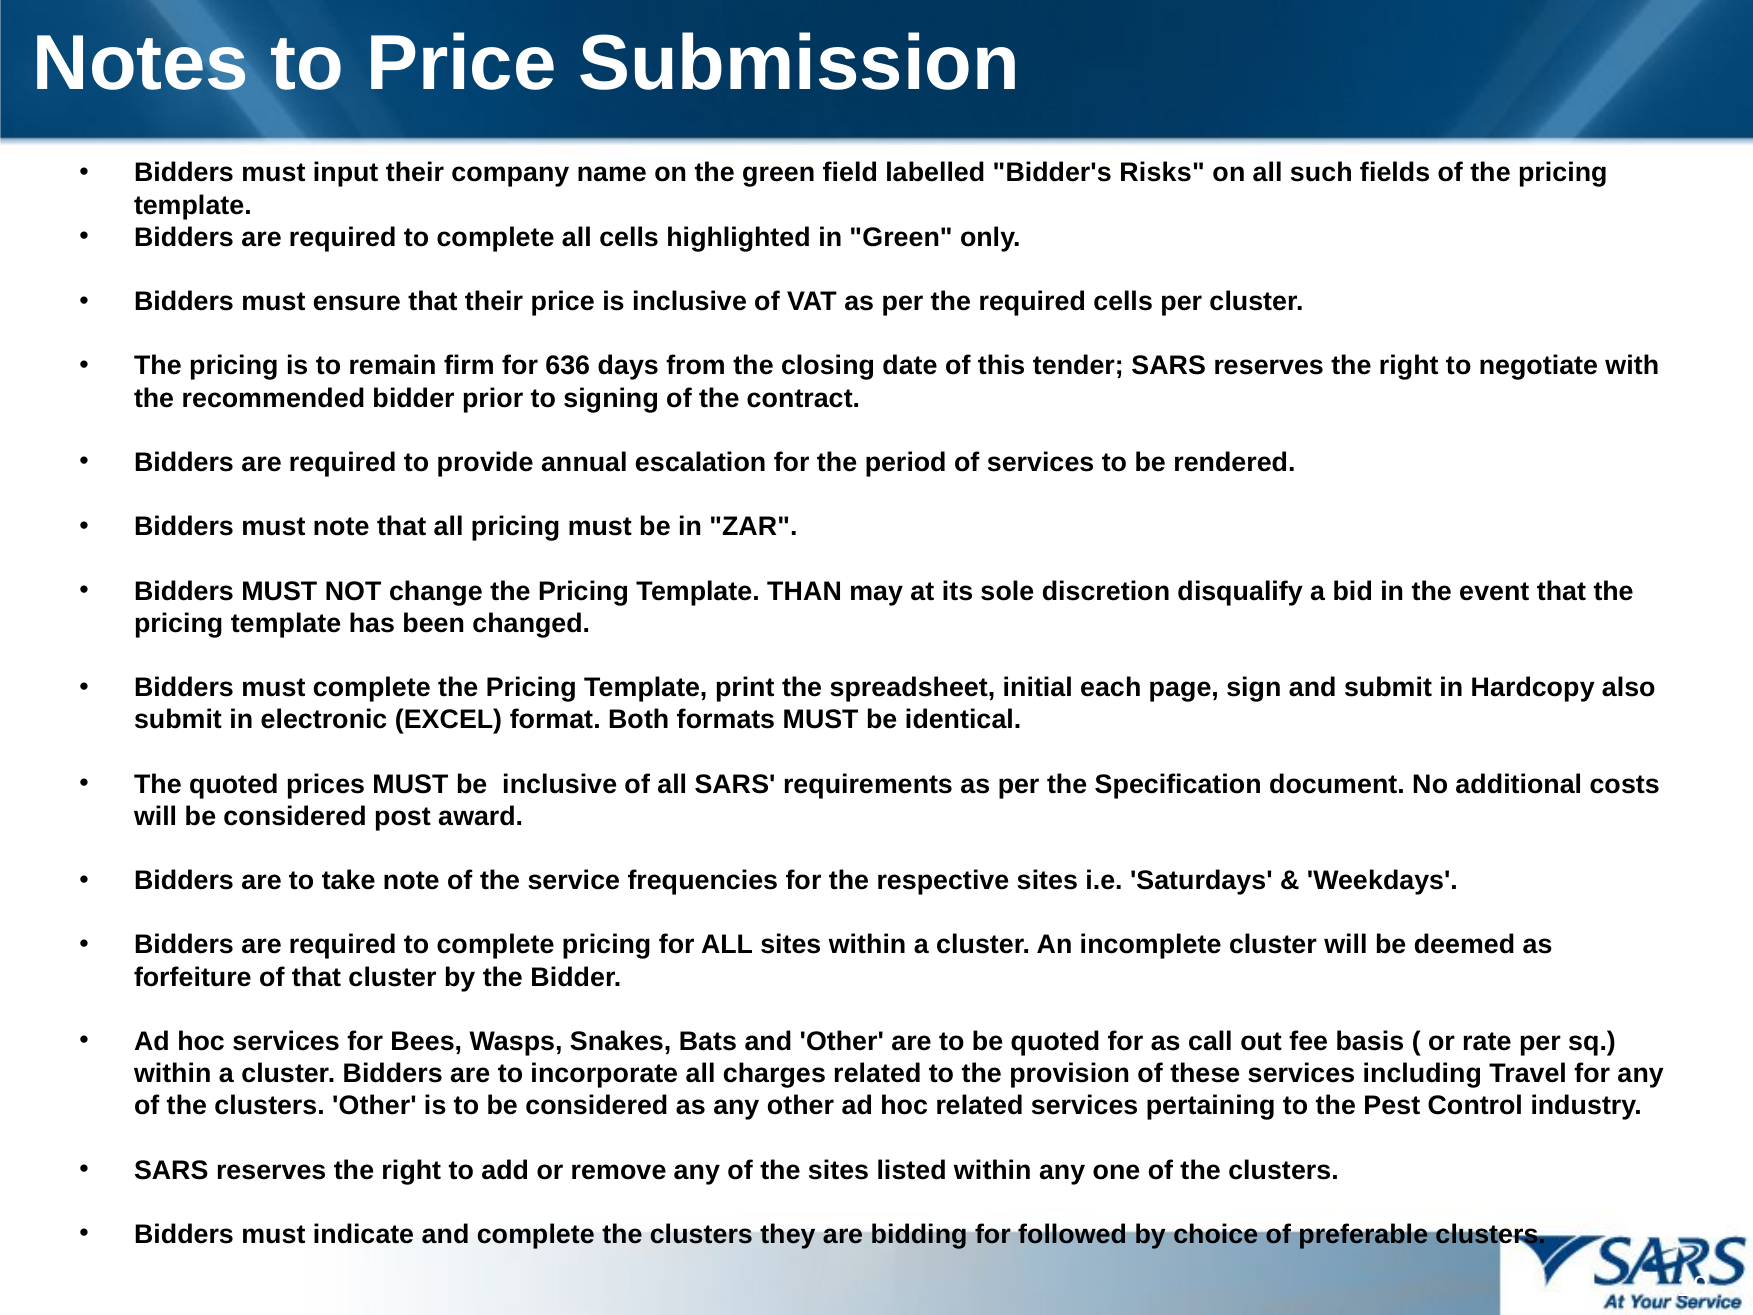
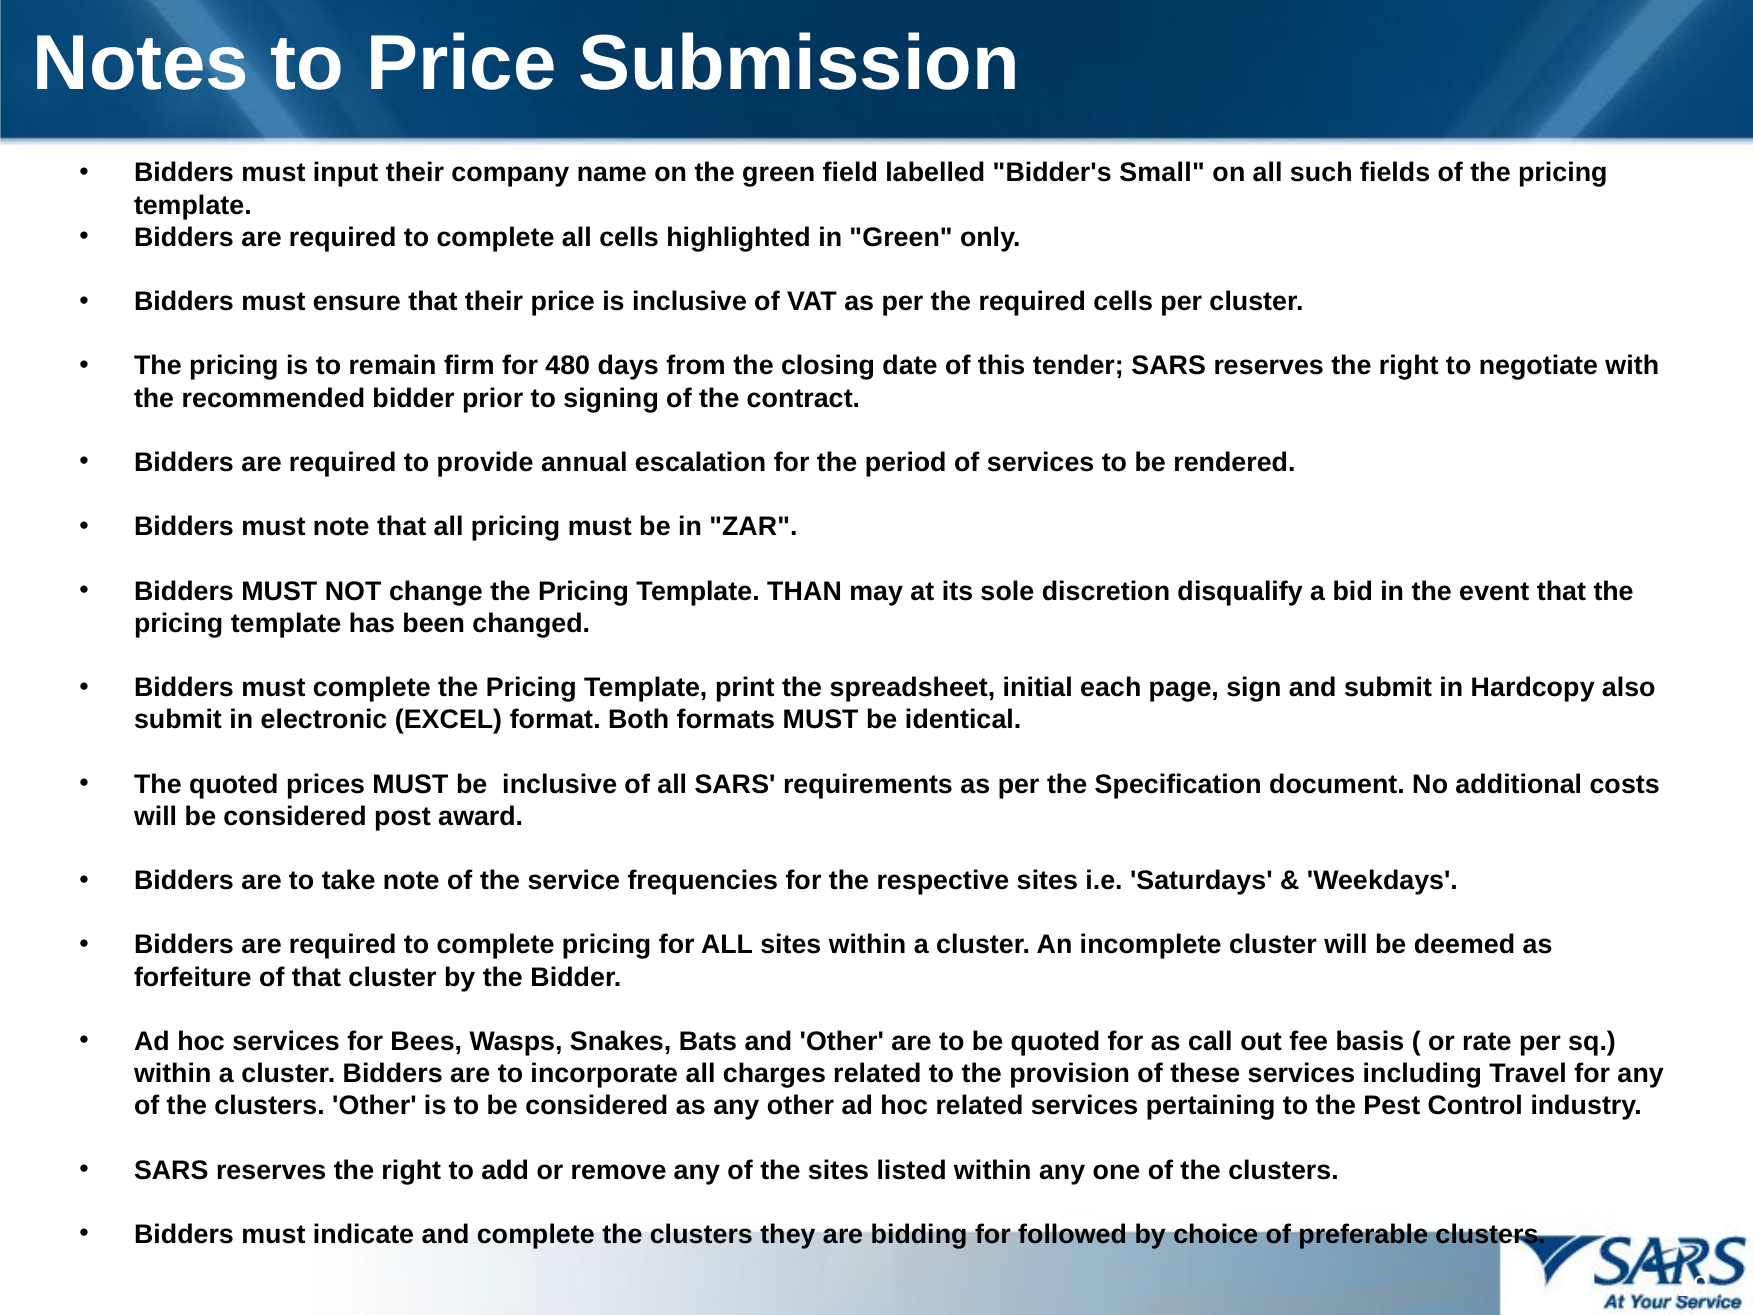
Risks: Risks -> Small
636: 636 -> 480
